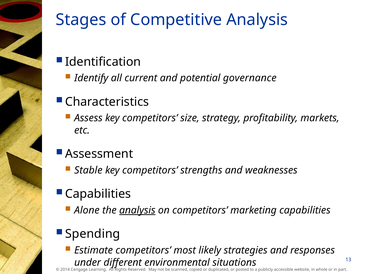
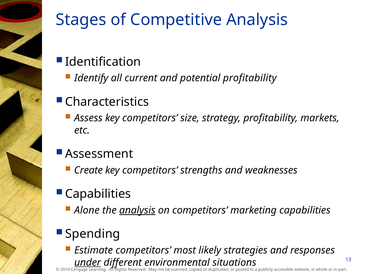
potential governance: governance -> profitability
Stable: Stable -> Create
under underline: none -> present
